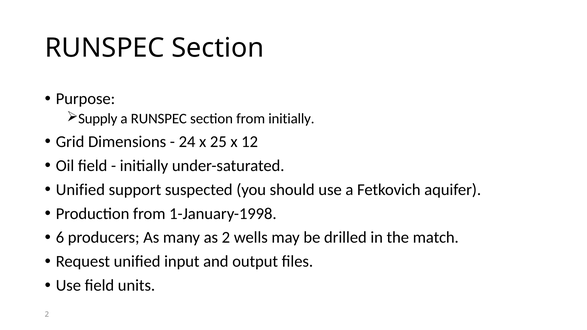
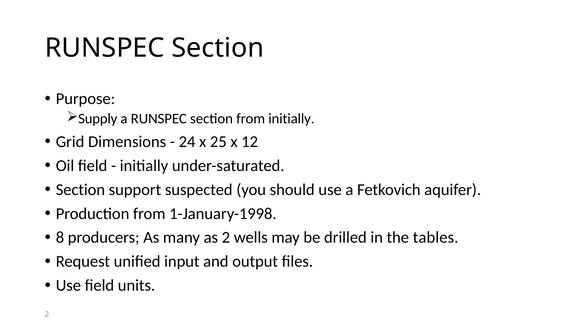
Unified at (80, 190): Unified -> Section
6: 6 -> 8
match: match -> tables
